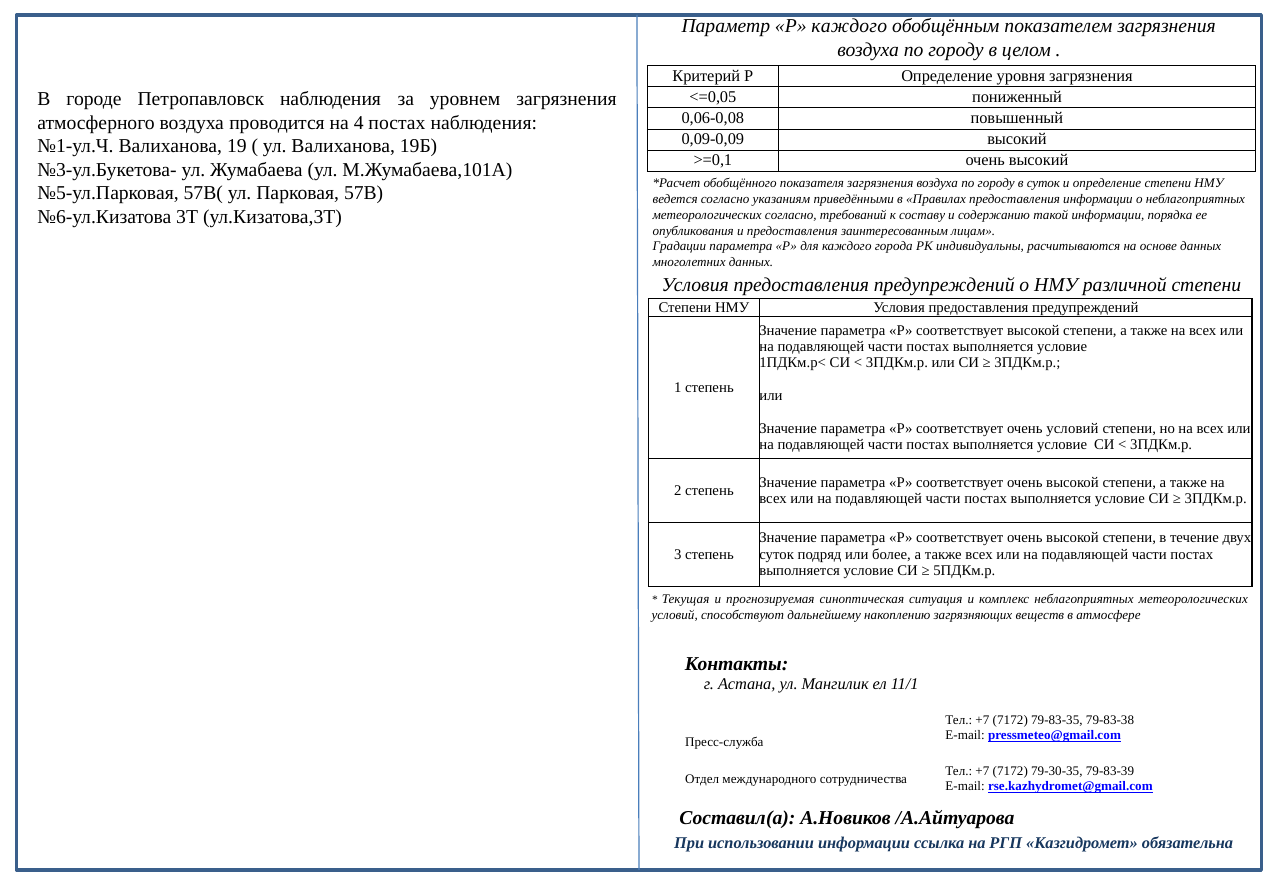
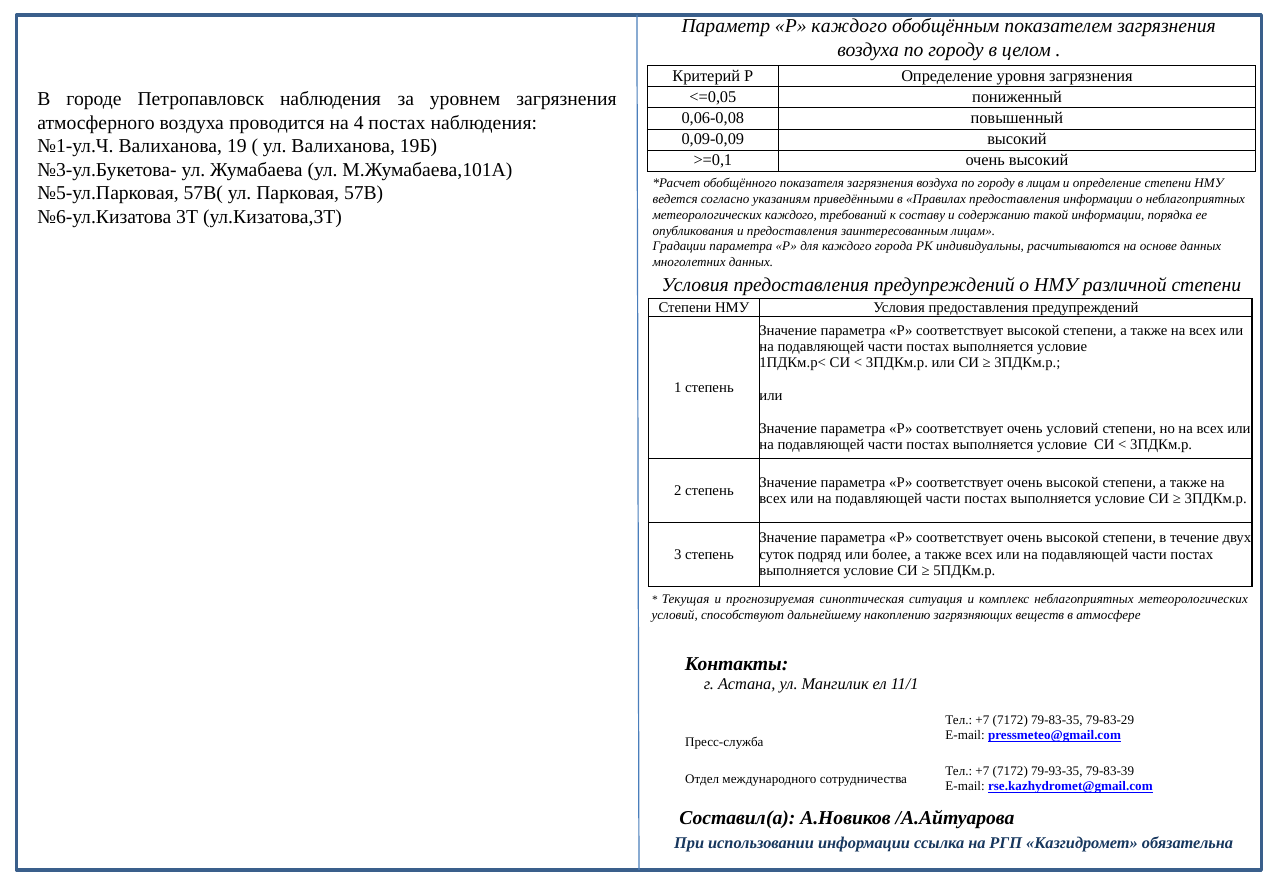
в суток: суток -> лицам
метеорологических согласно: согласно -> каждого
79-83-38: 79-83-38 -> 79-83-29
79-30-35: 79-30-35 -> 79-93-35
